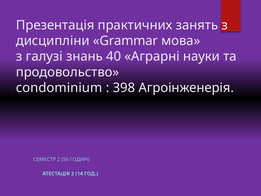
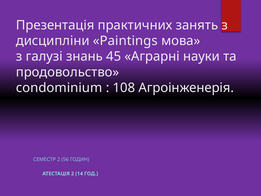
Grammar: Grammar -> Paintings
40: 40 -> 45
398: 398 -> 108
